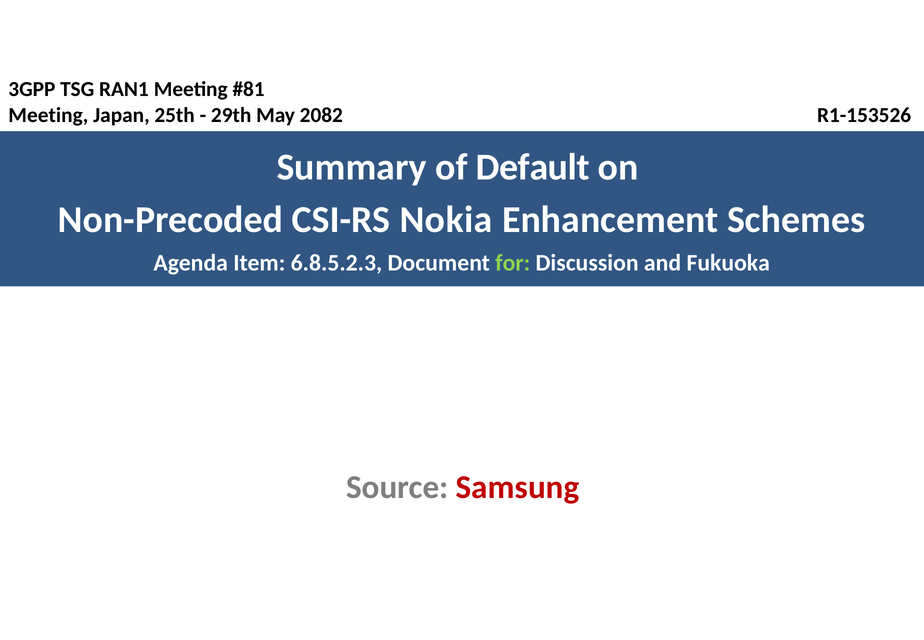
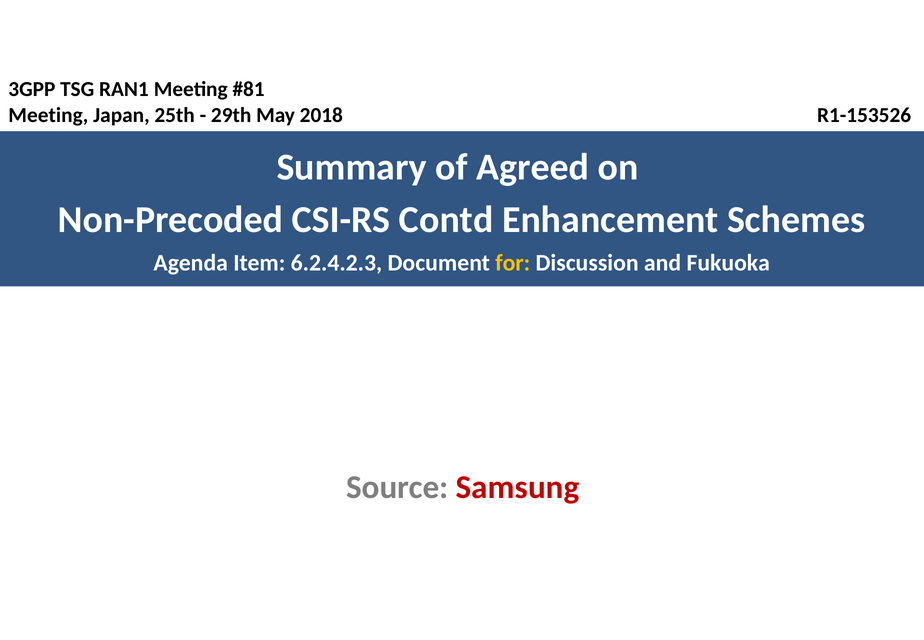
2082: 2082 -> 2018
Default: Default -> Agreed
Nokia: Nokia -> Contd
6.8.5.2.3: 6.8.5.2.3 -> 6.2.4.2.3
for colour: light green -> yellow
